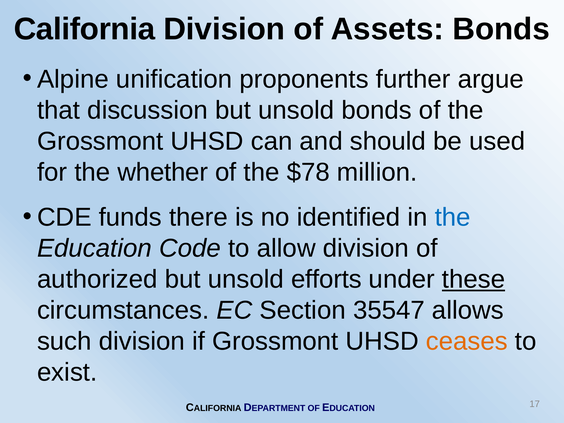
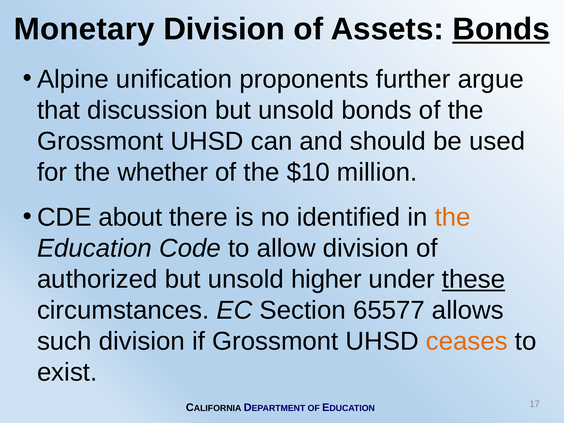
California: California -> Monetary
Bonds at (501, 29) underline: none -> present
$78: $78 -> $10
funds: funds -> about
the at (453, 217) colour: blue -> orange
efforts: efforts -> higher
35547: 35547 -> 65577
